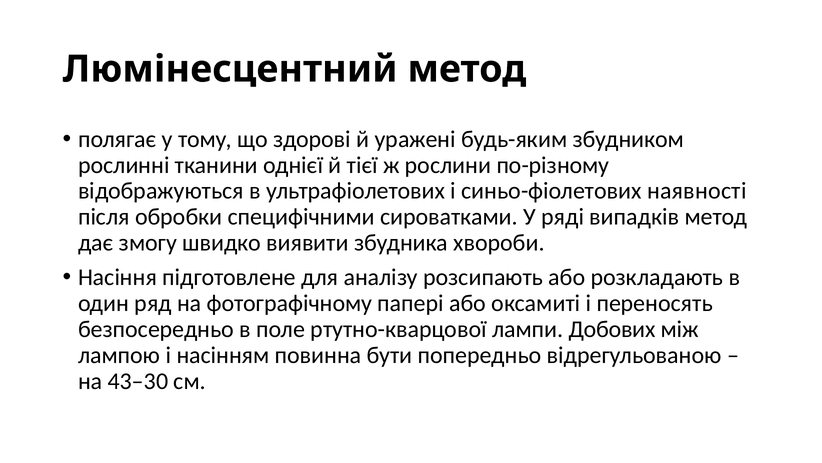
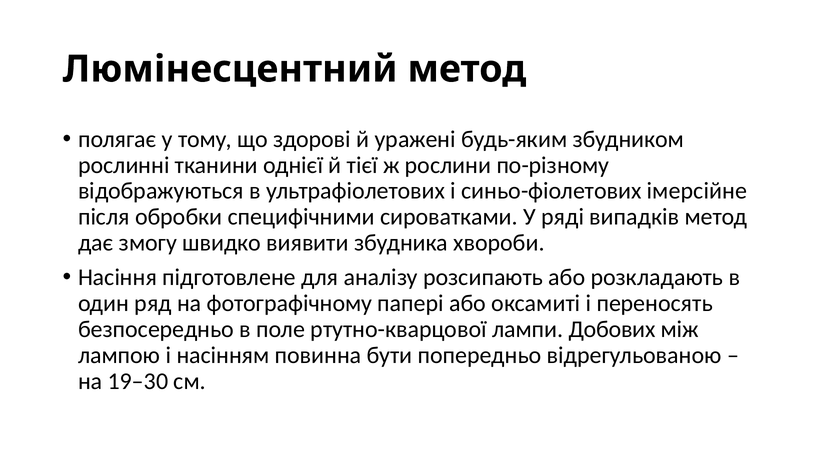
наявності: наявності -> імерсійне
43–30: 43–30 -> 19–30
